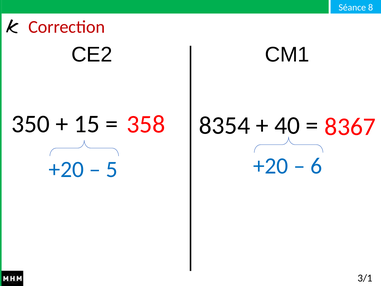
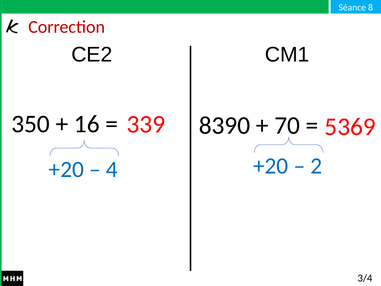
15: 15 -> 16
358: 358 -> 339
8354: 8354 -> 8390
40: 40 -> 70
8367: 8367 -> 5369
6: 6 -> 2
5: 5 -> 4
3/1: 3/1 -> 3/4
